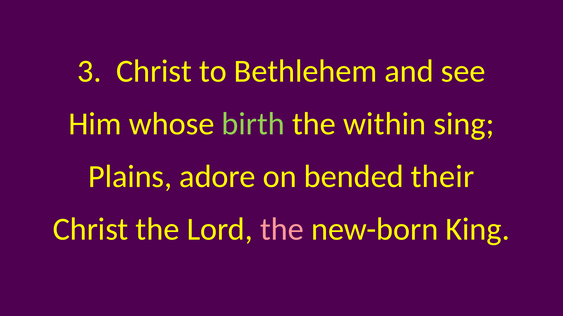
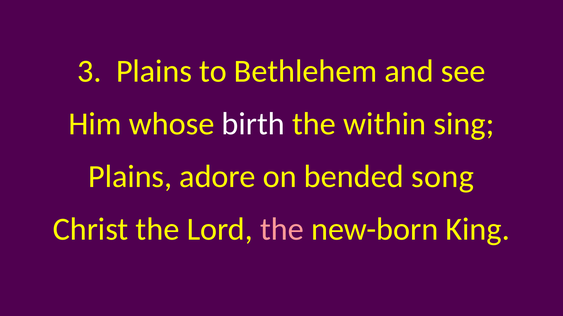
3 Christ: Christ -> Plains
birth colour: light green -> white
their: their -> song
